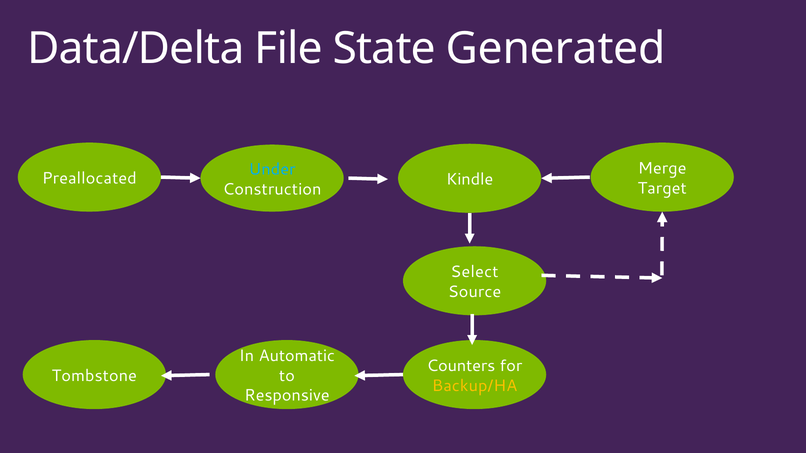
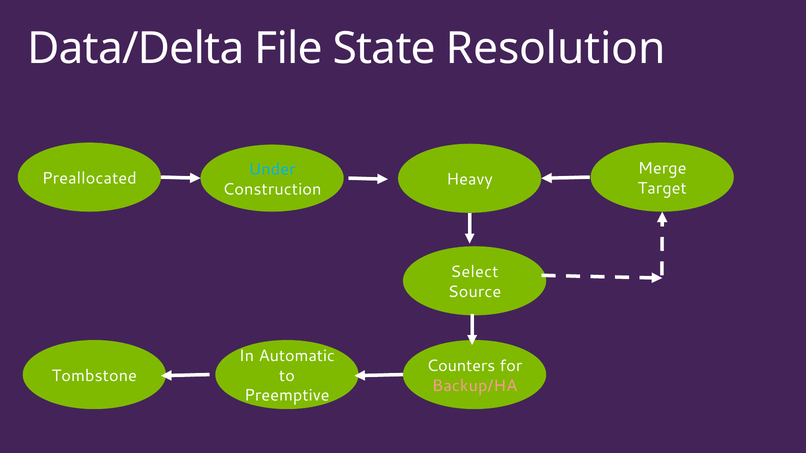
Generated: Generated -> Resolution
Kindle: Kindle -> Heavy
Backup/HA colour: yellow -> pink
Responsive: Responsive -> Preemptive
